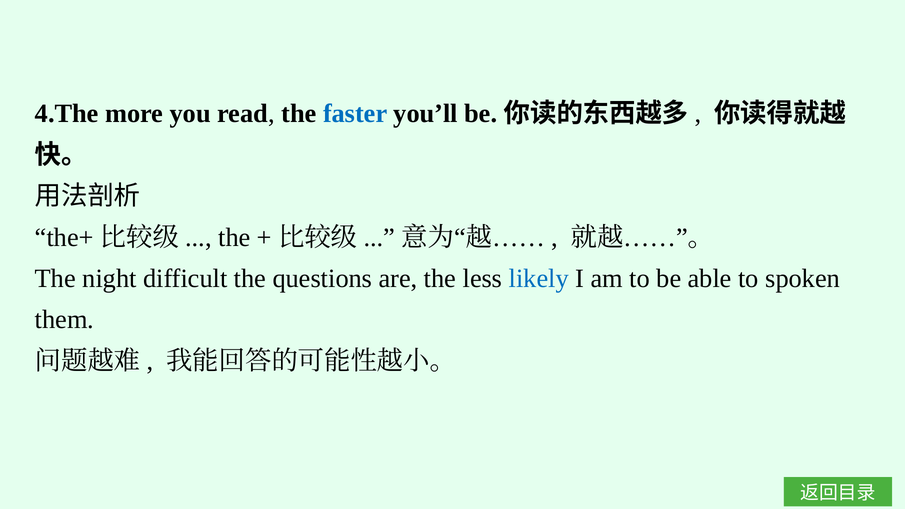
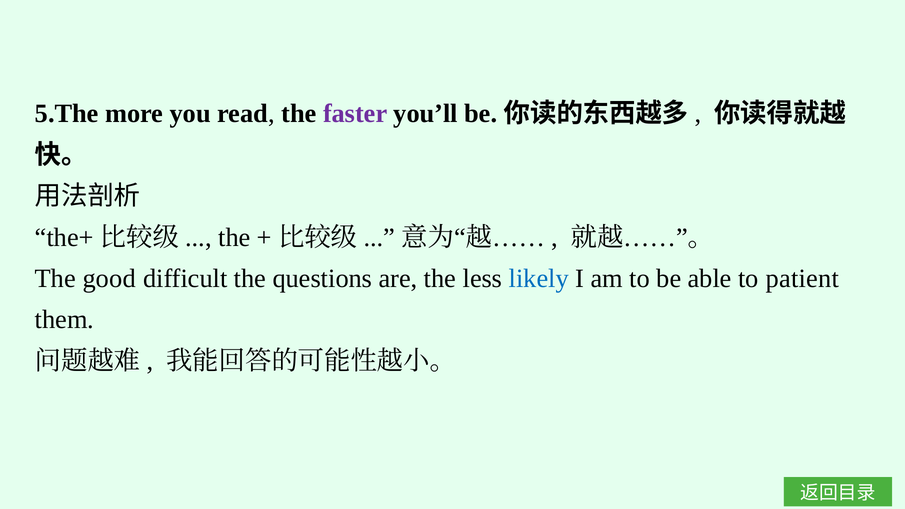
4.The: 4.The -> 5.The
faster colour: blue -> purple
night: night -> good
spoken: spoken -> patient
